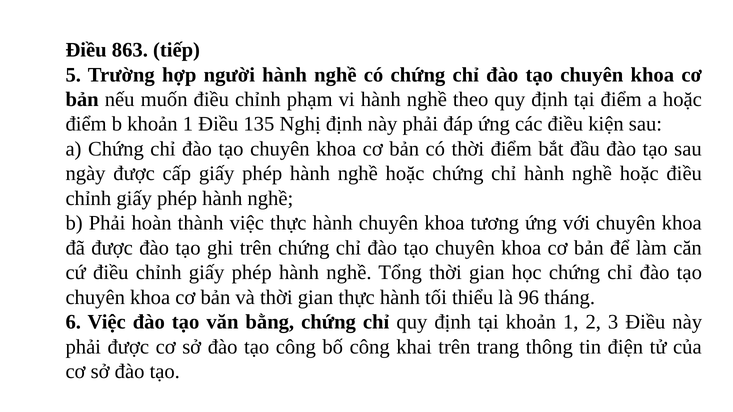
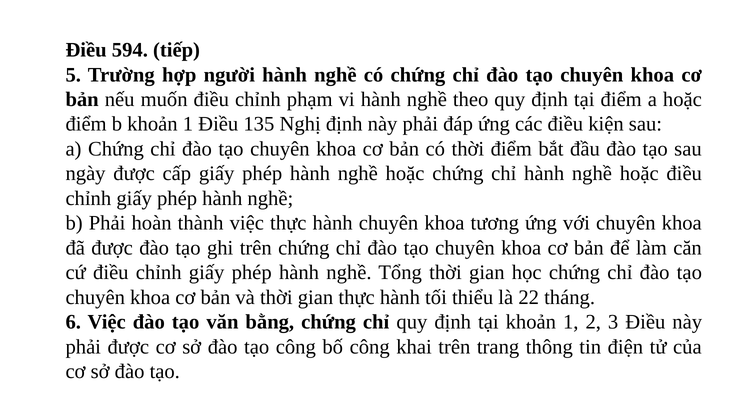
863: 863 -> 594
96: 96 -> 22
